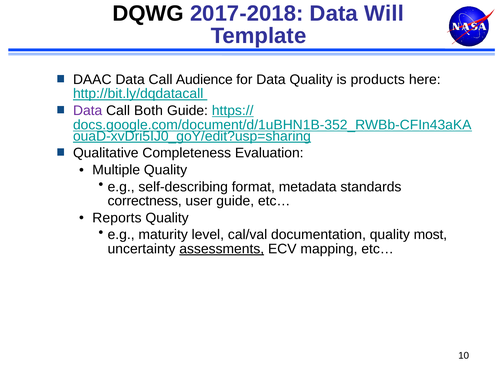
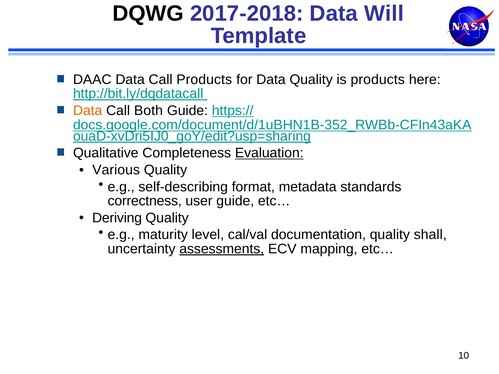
Call Audience: Audience -> Products
Data at (88, 111) colour: purple -> orange
Evaluation underline: none -> present
Multiple: Multiple -> Various
Reports: Reports -> Deriving
most: most -> shall
